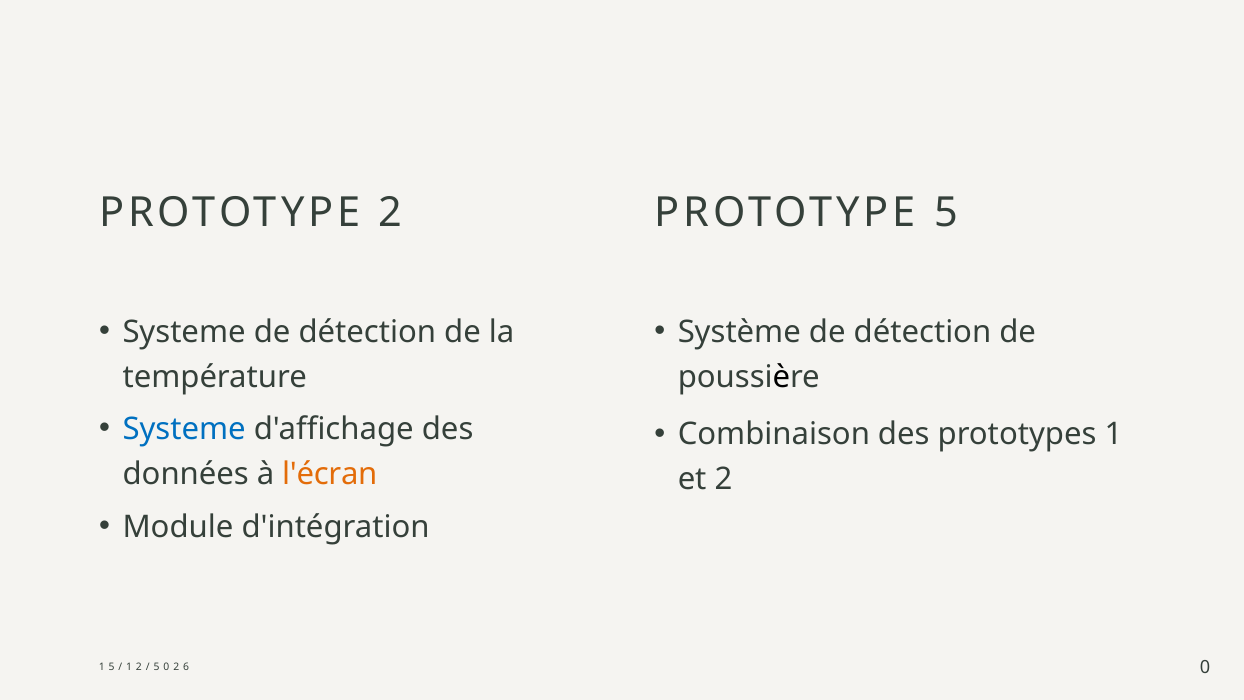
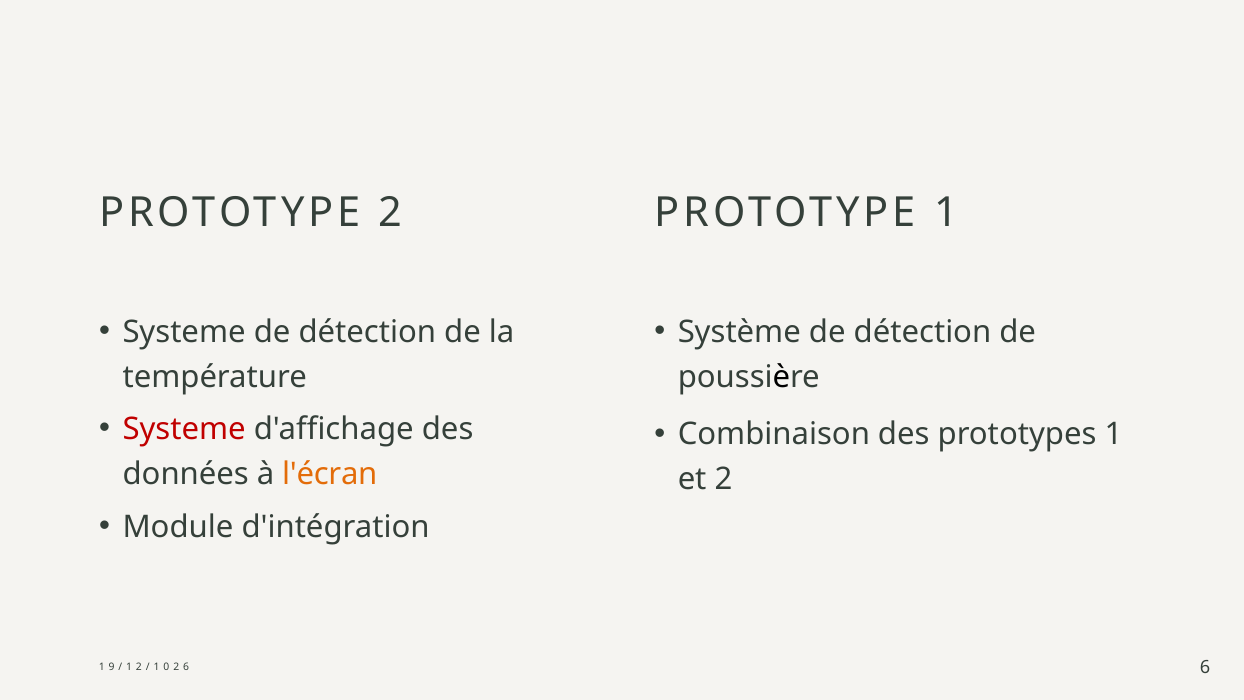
PROTOTYPE 5: 5 -> 1
Systeme at (184, 429) colour: blue -> red
1 5: 5 -> 9
5 at (157, 667): 5 -> 1
0 at (1205, 667): 0 -> 6
